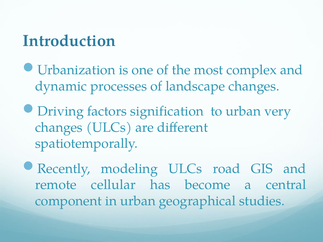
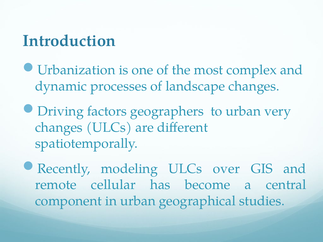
signification: signification -> geographers
road: road -> over
